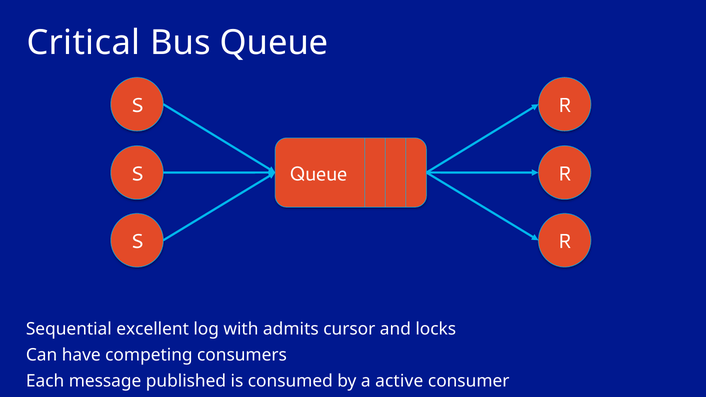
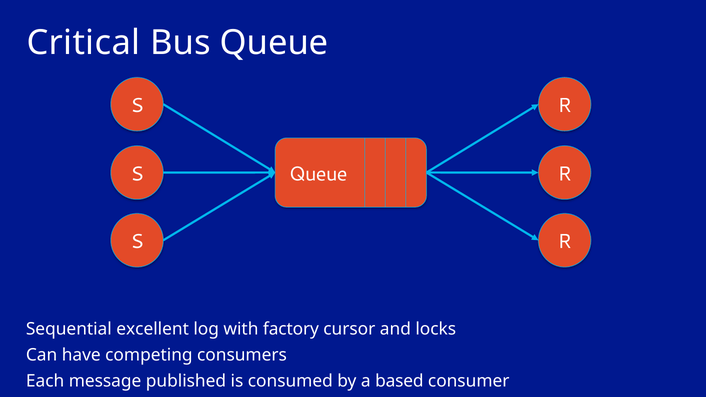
admits: admits -> factory
active: active -> based
